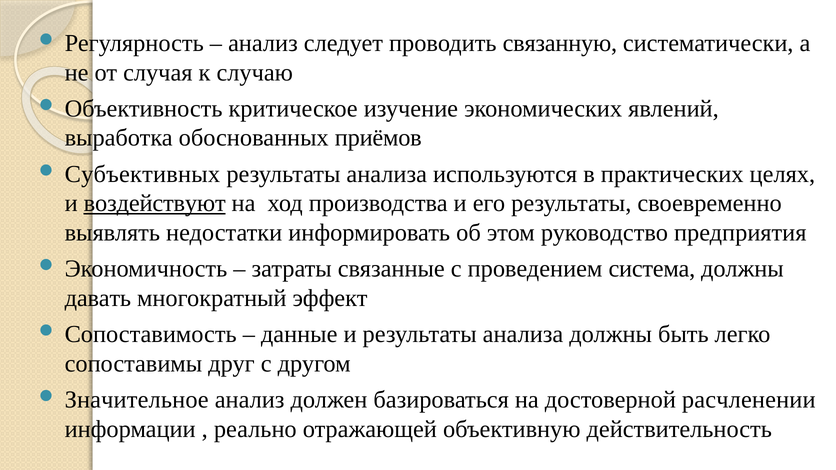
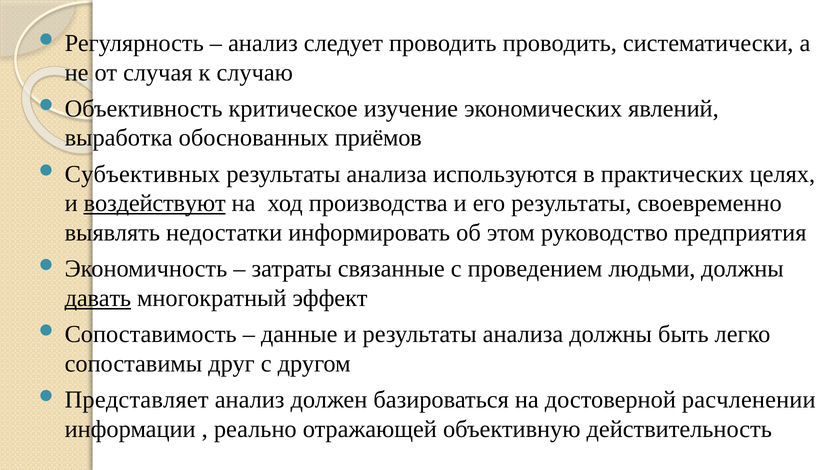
проводить связанную: связанную -> проводить
система: система -> людьми
давать underline: none -> present
Значительное: Значительное -> Представляет
